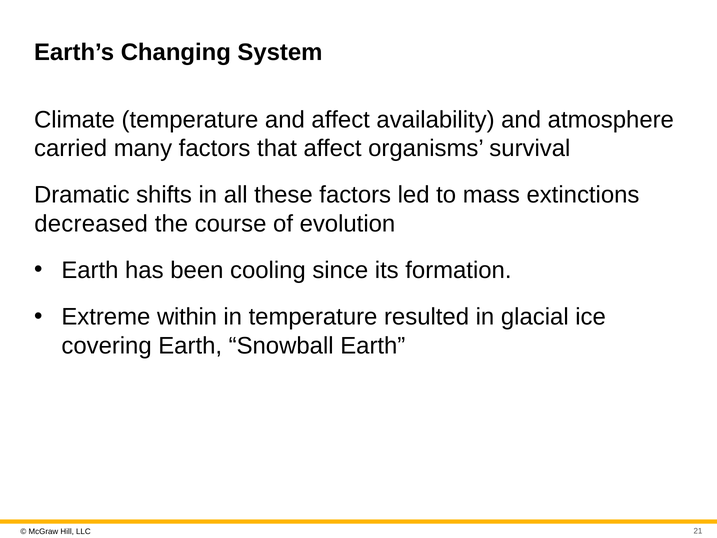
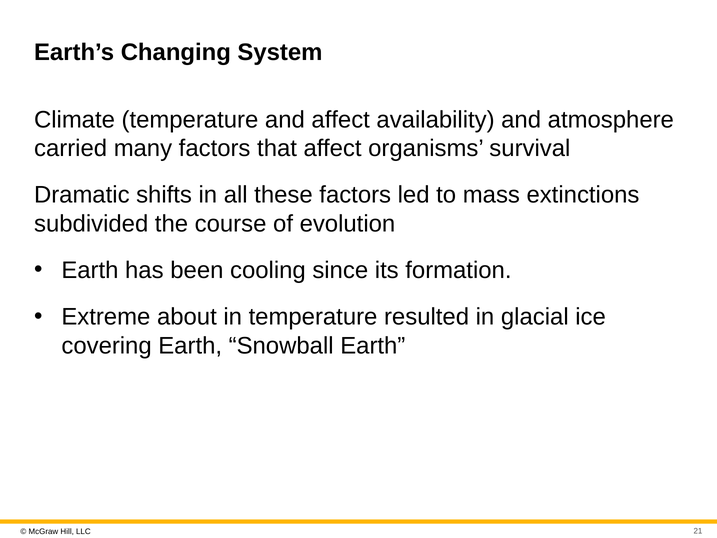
decreased: decreased -> subdivided
within: within -> about
